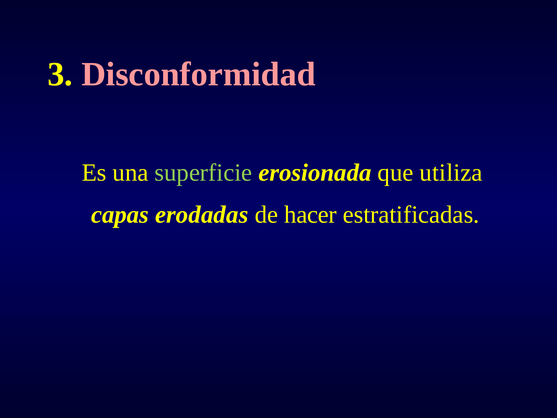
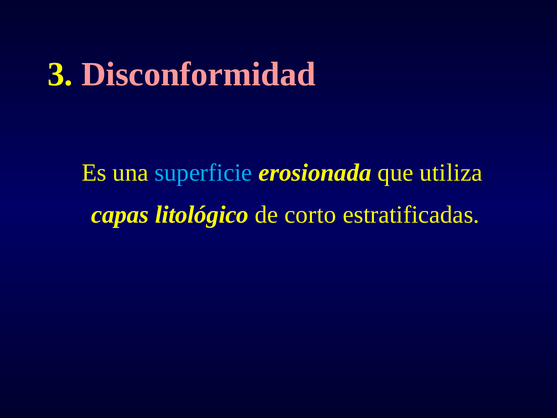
superficie colour: light green -> light blue
erodadas: erodadas -> litológico
hacer: hacer -> corto
